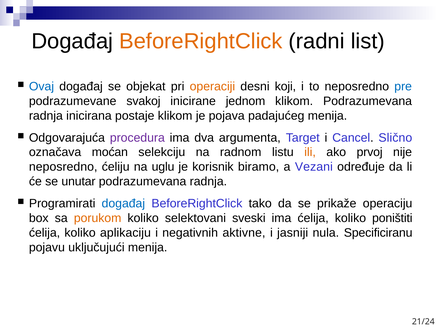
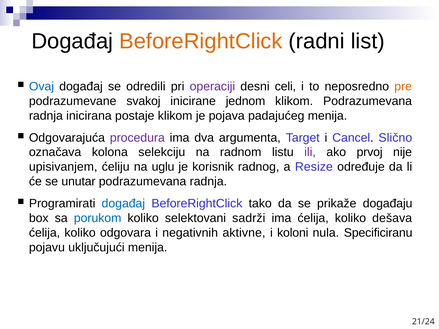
objekat: objekat -> odredili
operaciji colour: orange -> purple
koji: koji -> celi
pre colour: blue -> orange
moćan: moćan -> kolona
ili colour: orange -> purple
neposredno at (63, 167): neposredno -> upisivanjem
biramo: biramo -> radnog
Vezani: Vezani -> Resize
operaciju: operaciju -> događaju
porukom colour: orange -> blue
sveski: sveski -> sadrži
poništiti: poništiti -> dešava
aplikaciju: aplikaciju -> odgovara
jasniji: jasniji -> koloni
